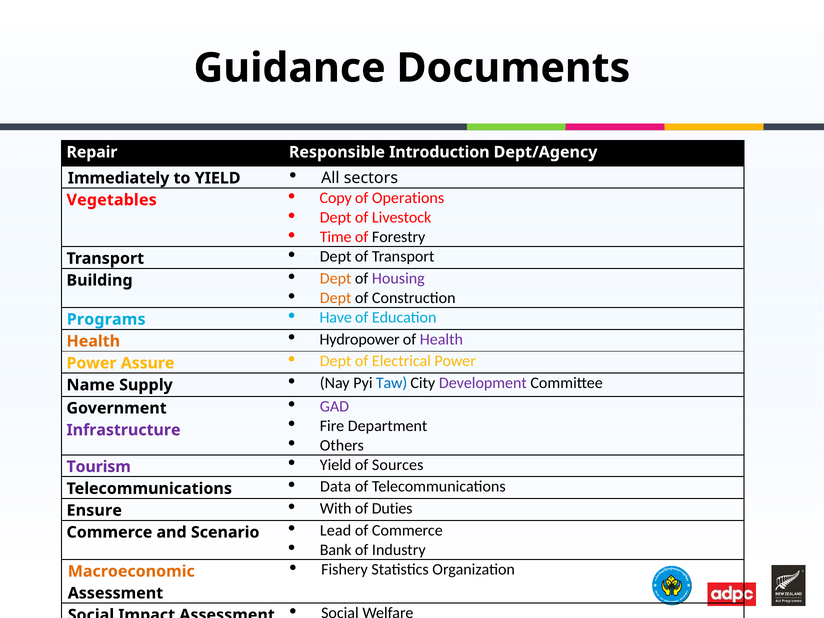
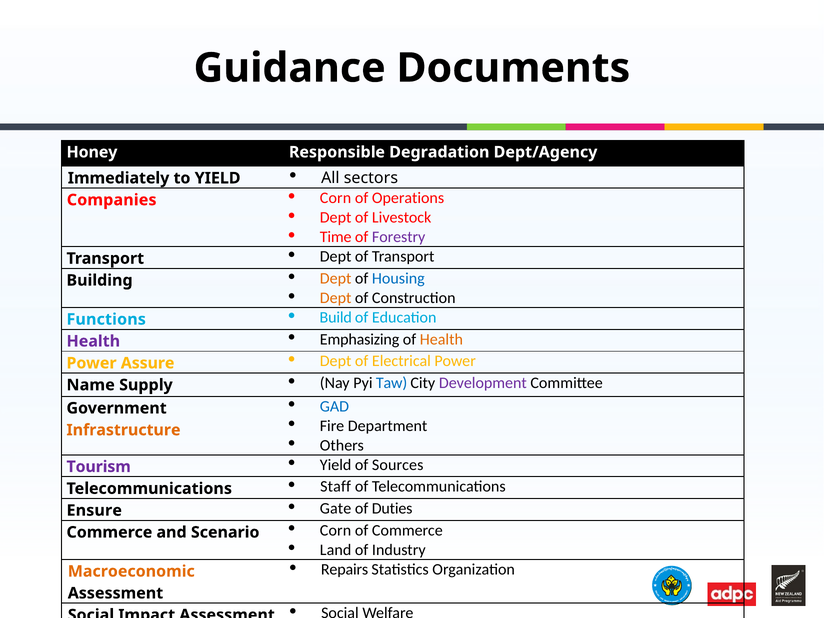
Repair: Repair -> Honey
Introduction: Introduction -> Degradation
Vegetables: Vegetables -> Companies
Copy at (336, 198): Copy -> Corn
Forestry at (399, 237) colour: black -> purple
Housing colour: purple -> blue
Programs: Programs -> Functions
Have: Have -> Build
Health at (93, 341) colour: orange -> purple
Hydropower: Hydropower -> Emphasizing
Health at (441, 339) colour: purple -> orange
GAD colour: purple -> blue
Infrastructure colour: purple -> orange
Data: Data -> Staff
With: With -> Gate
Lead at (336, 530): Lead -> Corn
Bank: Bank -> Land
Fishery: Fishery -> Repairs
